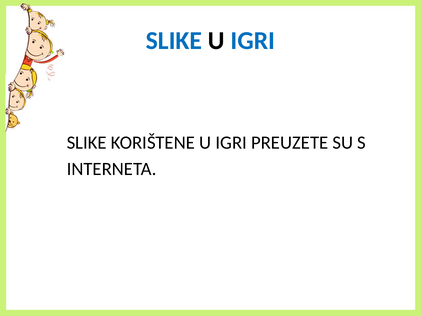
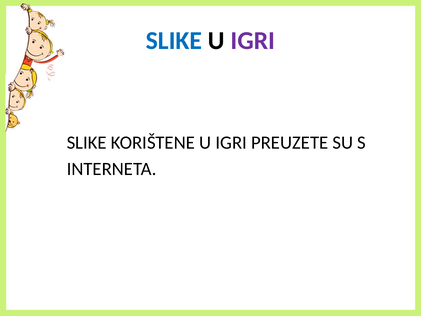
IGRI at (253, 41) colour: blue -> purple
